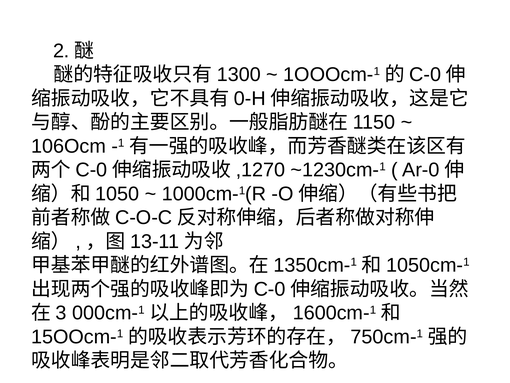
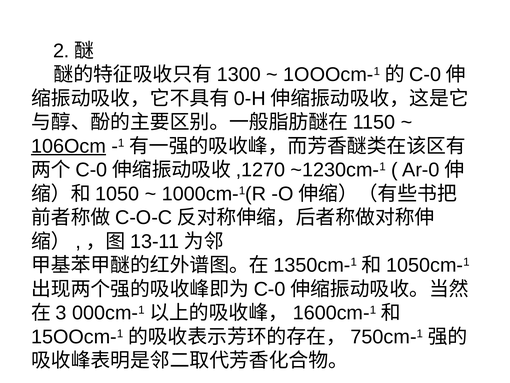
106Ocm underline: none -> present
